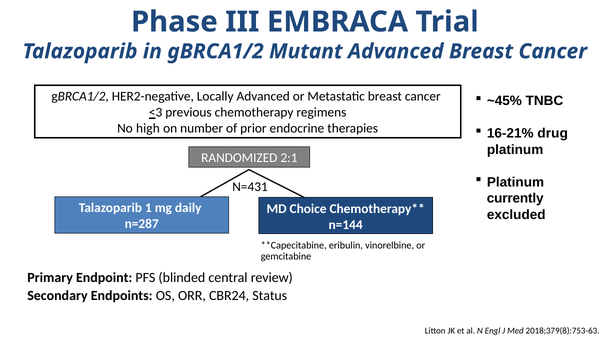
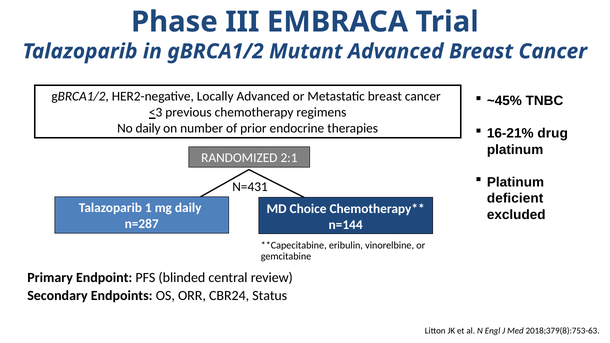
No high: high -> daily
currently: currently -> deficient
